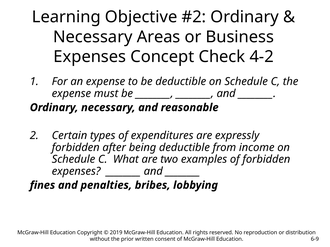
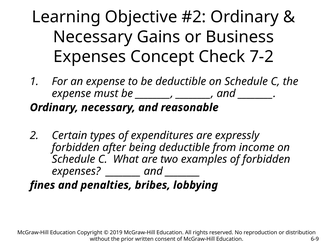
Areas: Areas -> Gains
4-2: 4-2 -> 7-2
